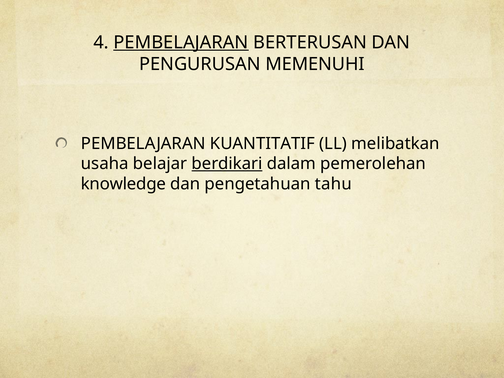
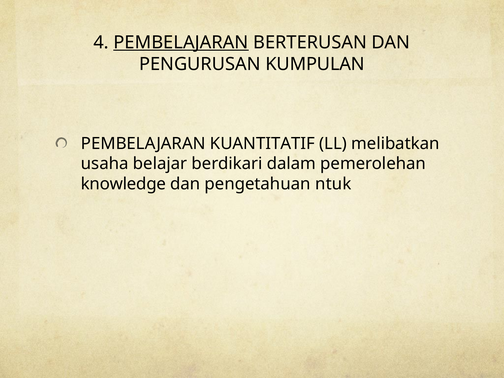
MEMENUHI: MEMENUHI -> KUMPULAN
berdikari underline: present -> none
tahu: tahu -> ntuk
